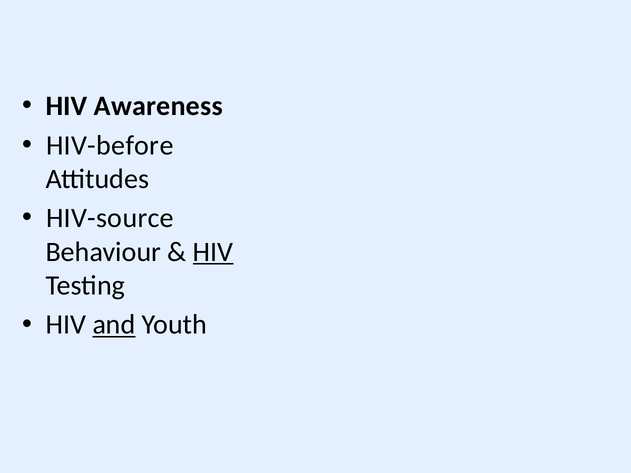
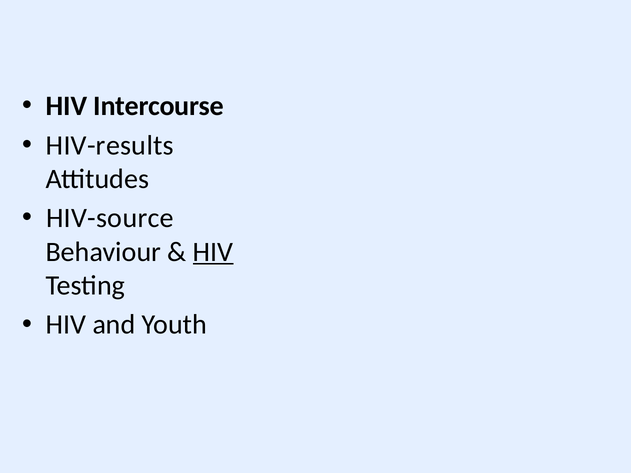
Awareness: Awareness -> Intercourse
HIV-before: HIV-before -> HIV-results
and underline: present -> none
